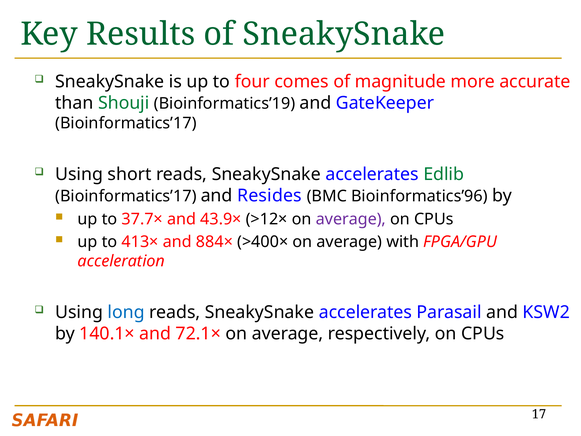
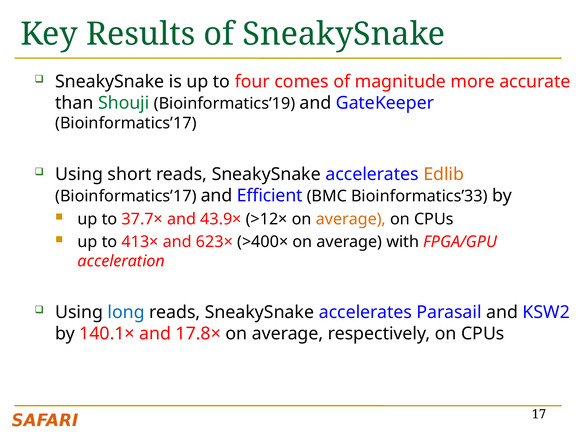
Edlib colour: green -> orange
Resides: Resides -> Efficient
Bioinformatics’96: Bioinformatics’96 -> Bioinformatics’33
average at (351, 219) colour: purple -> orange
884×: 884× -> 623×
72.1×: 72.1× -> 17.8×
